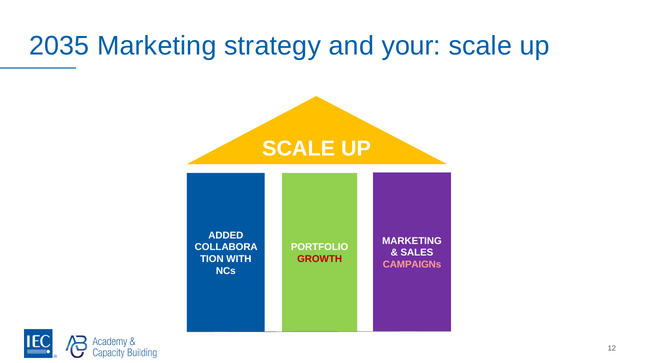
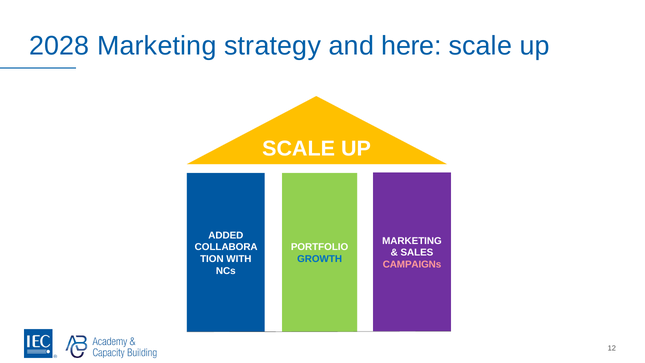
2035: 2035 -> 2028
your: your -> here
GROWTH colour: red -> blue
